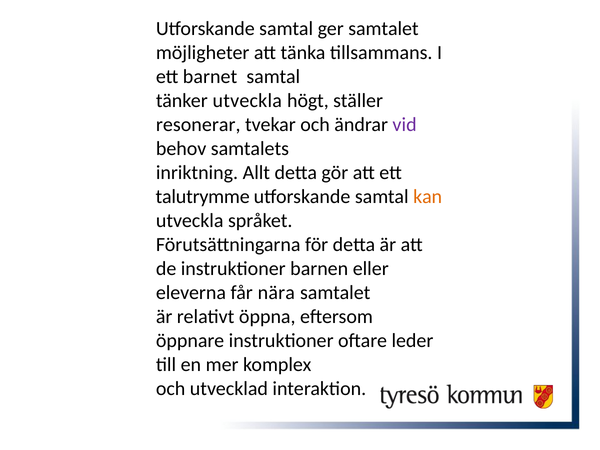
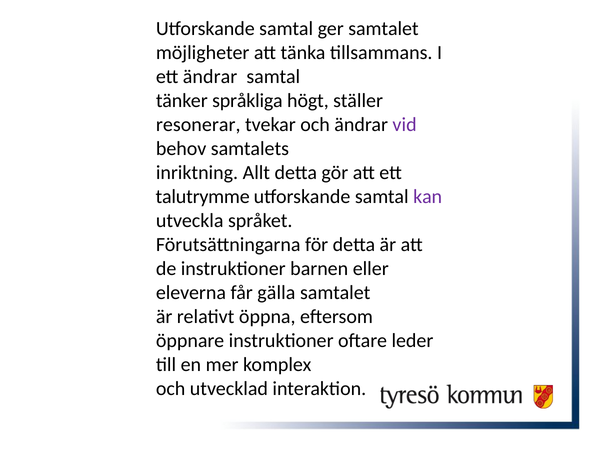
ett barnet: barnet -> ändrar
tänker utveckla: utveckla -> språkliga
kan colour: orange -> purple
nära: nära -> gälla
